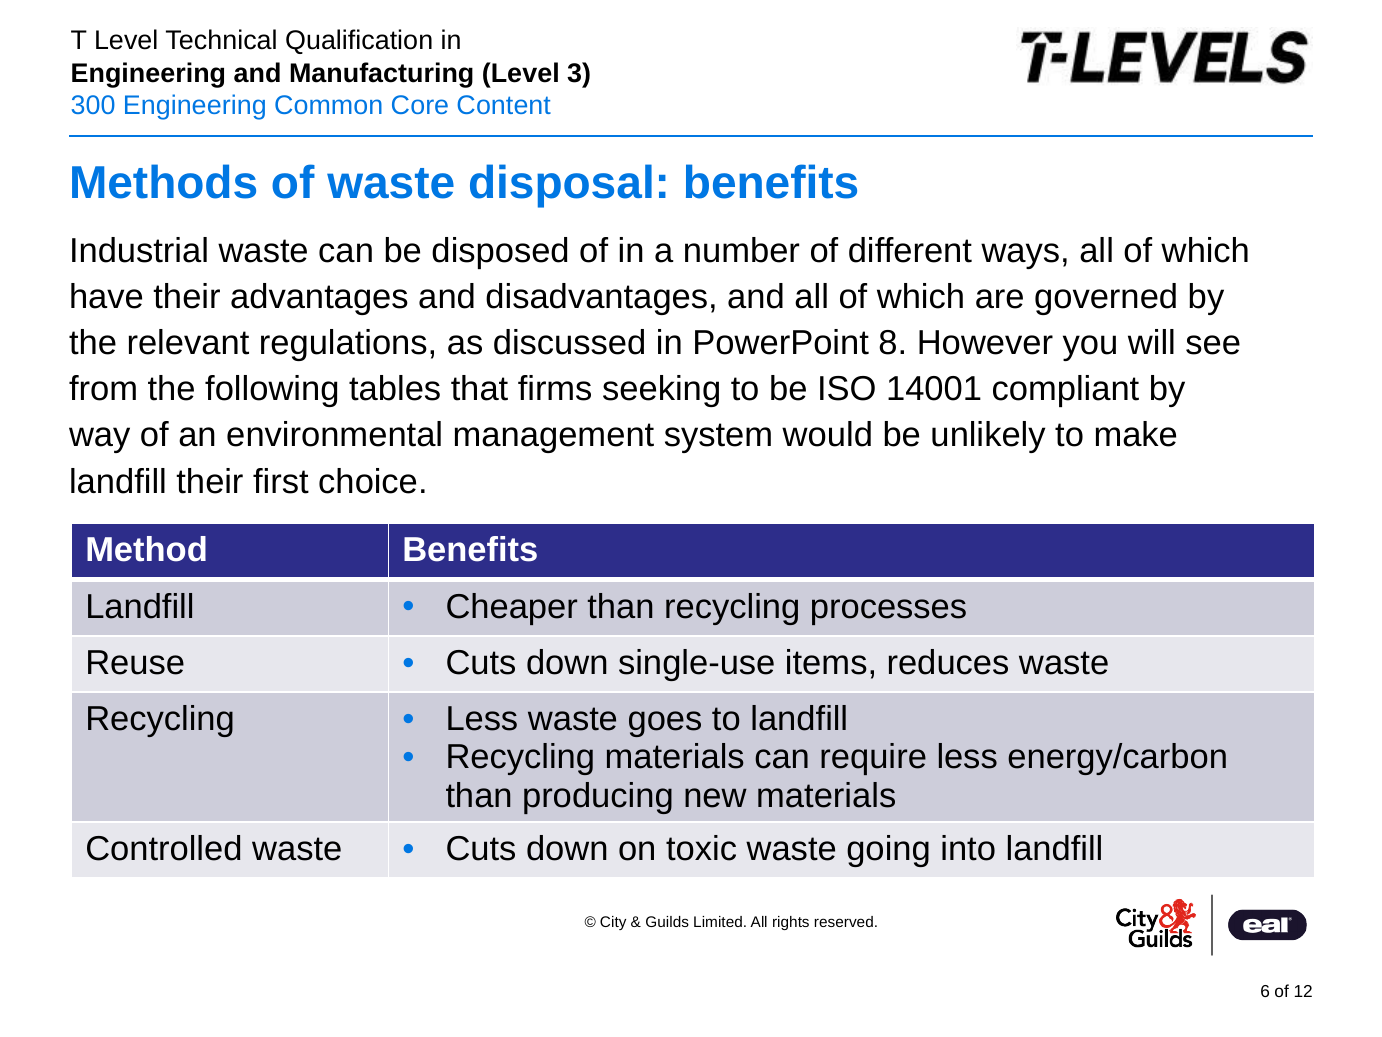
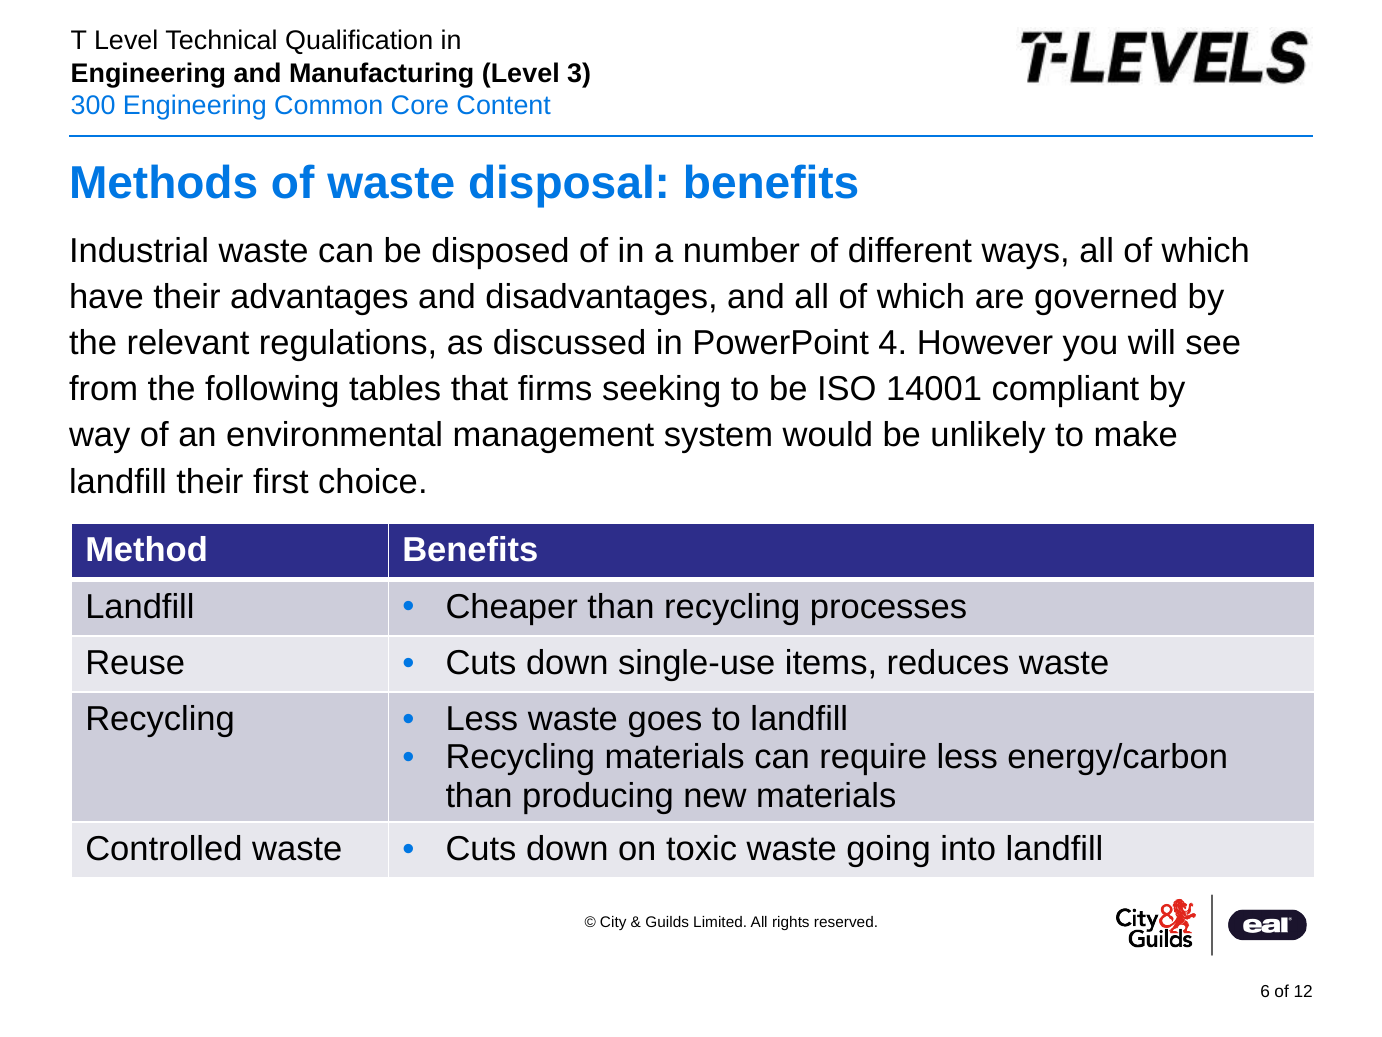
8: 8 -> 4
